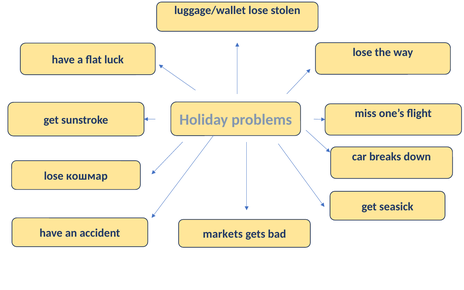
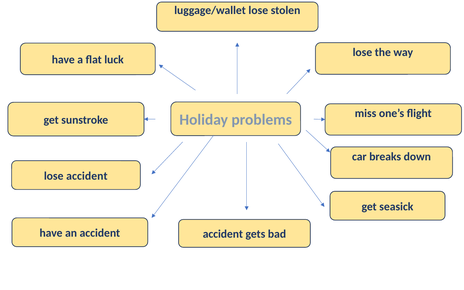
lose кошмар: кошмар -> accident
markets at (223, 234): markets -> accident
